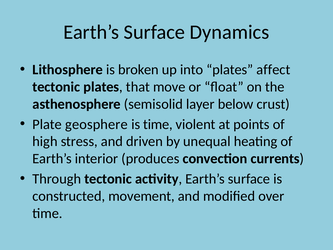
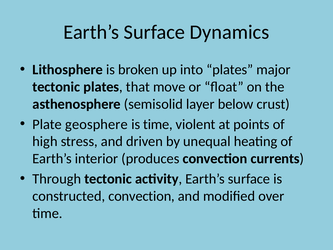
affect: affect -> major
constructed movement: movement -> convection
